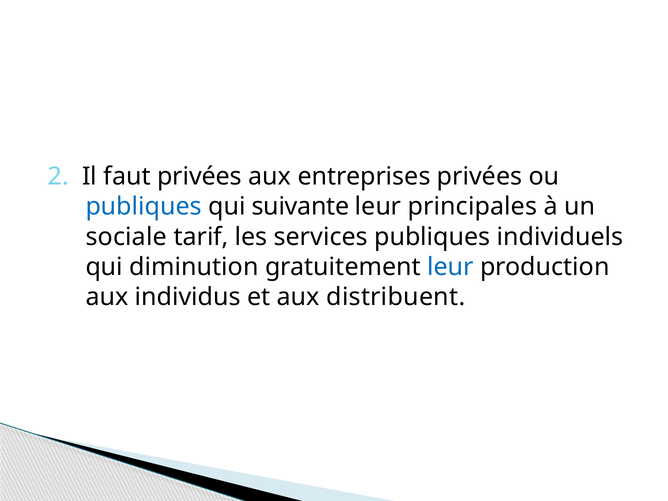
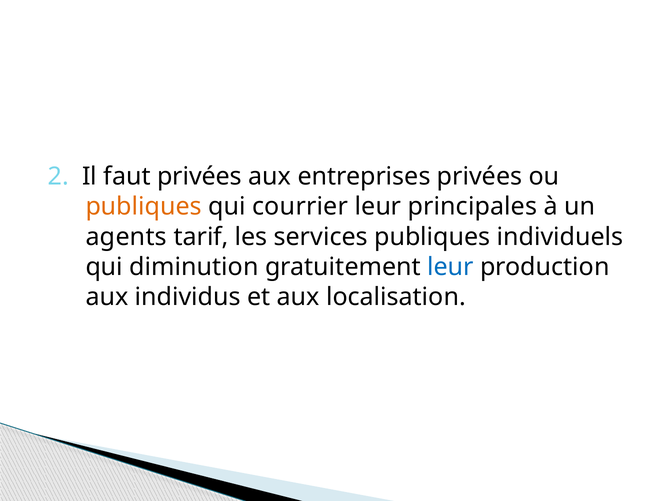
publiques at (144, 207) colour: blue -> orange
suivante: suivante -> courrier
sociale: sociale -> agents
distribuent: distribuent -> localisation
